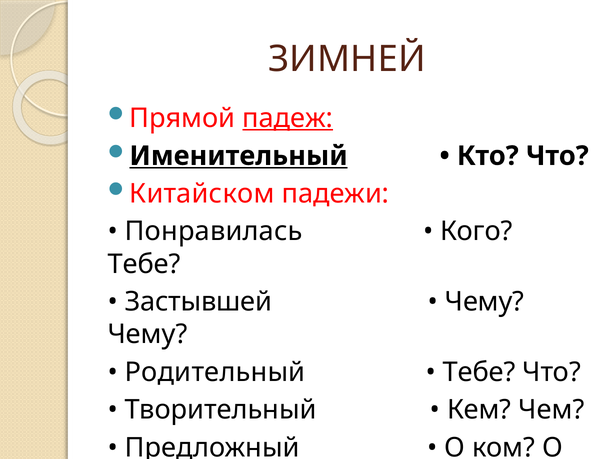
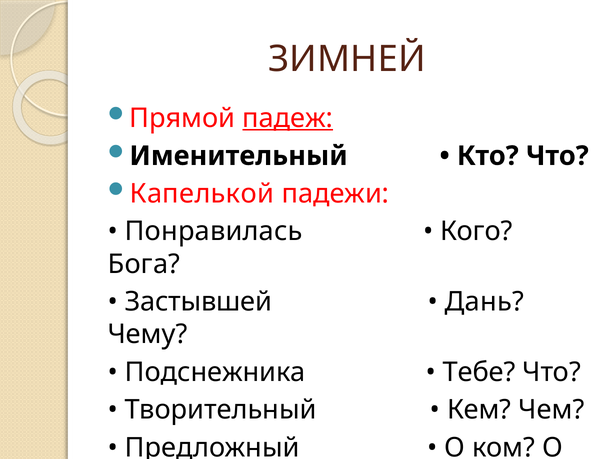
Именительный underline: present -> none
Китайском: Китайском -> Капелькой
Тебе at (144, 264): Тебе -> Бога
Чему at (485, 302): Чему -> Дань
Родительный: Родительный -> Подснежника
